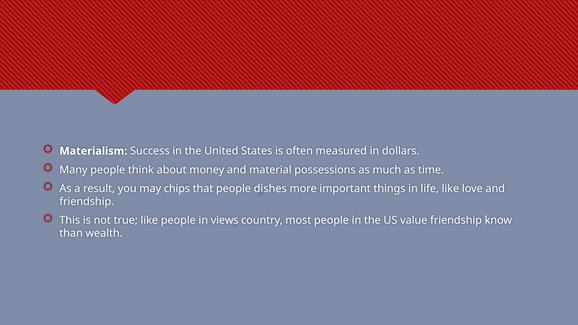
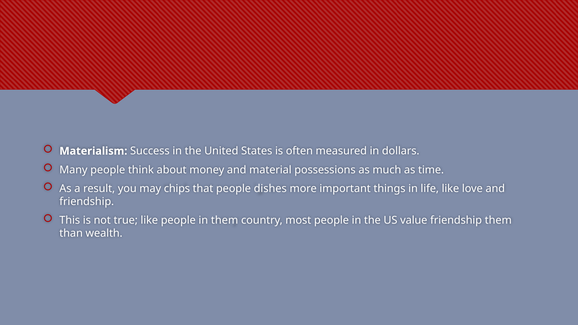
in views: views -> them
friendship know: know -> them
